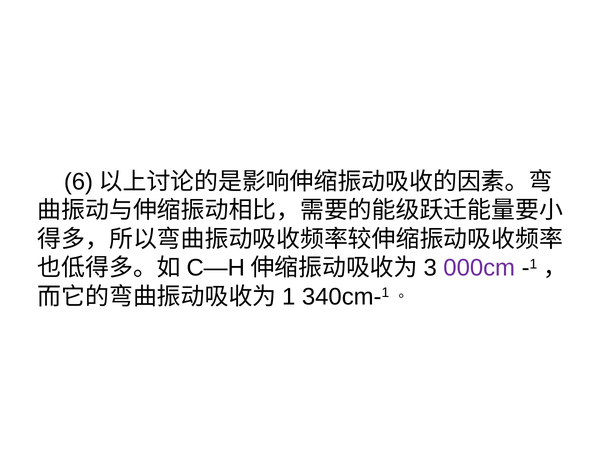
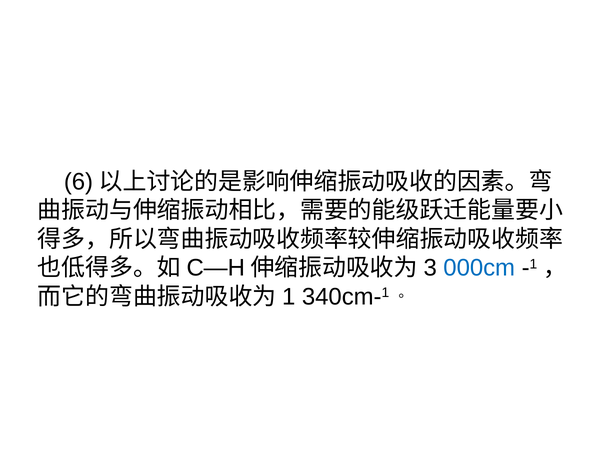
000cm colour: purple -> blue
